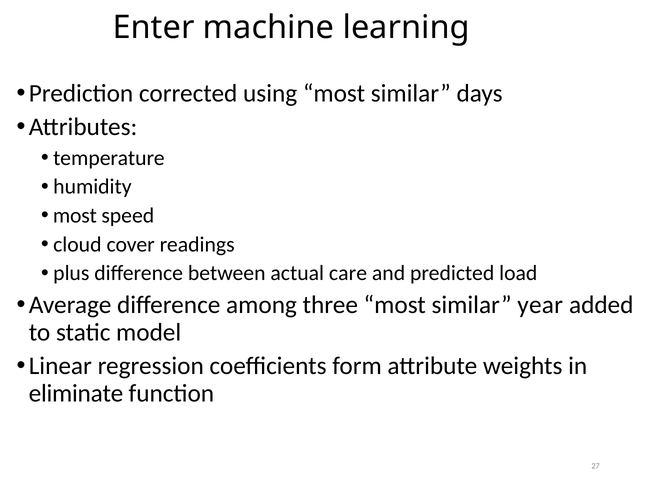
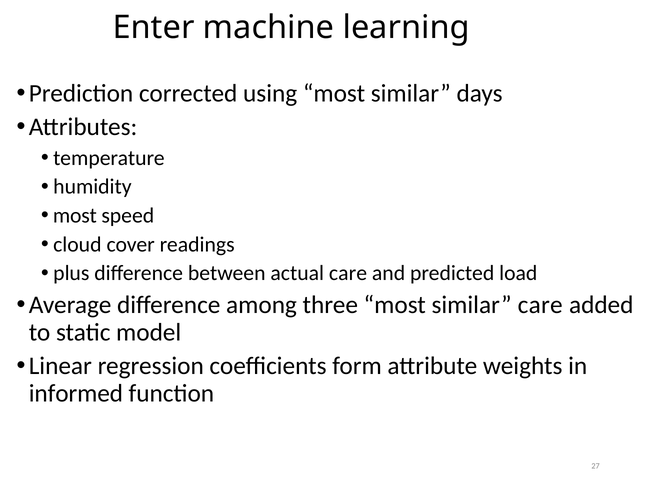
similar year: year -> care
eliminate: eliminate -> informed
